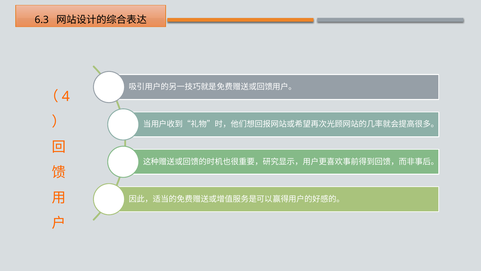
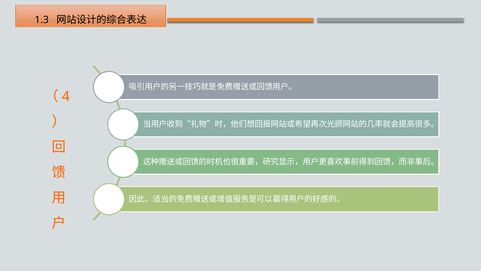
6.3: 6.3 -> 1.3
